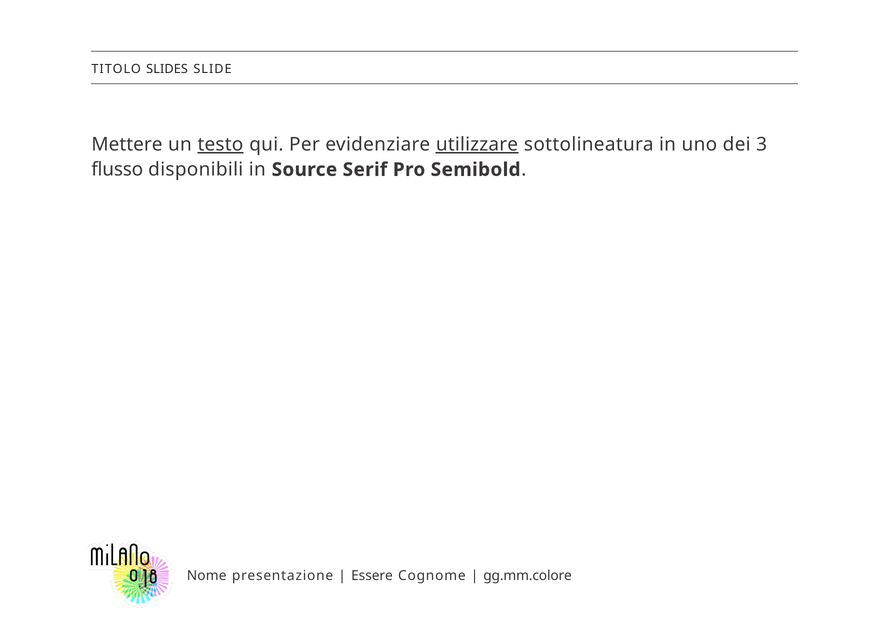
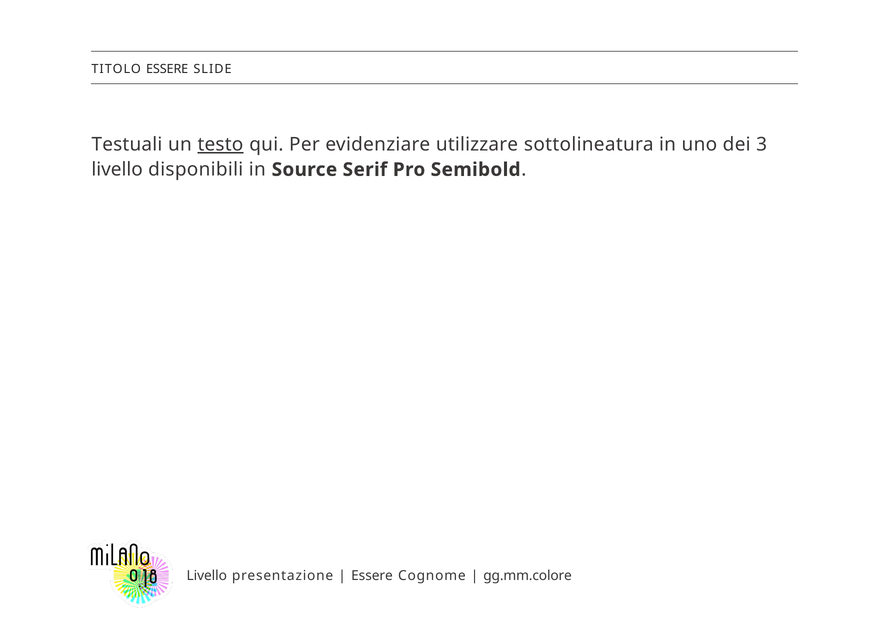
TITOLO SLIDES: SLIDES -> ESSERE
Mettere: Mettere -> Testuali
utilizzare underline: present -> none
flusso at (117, 170): flusso -> livello
Nome at (207, 576): Nome -> Livello
